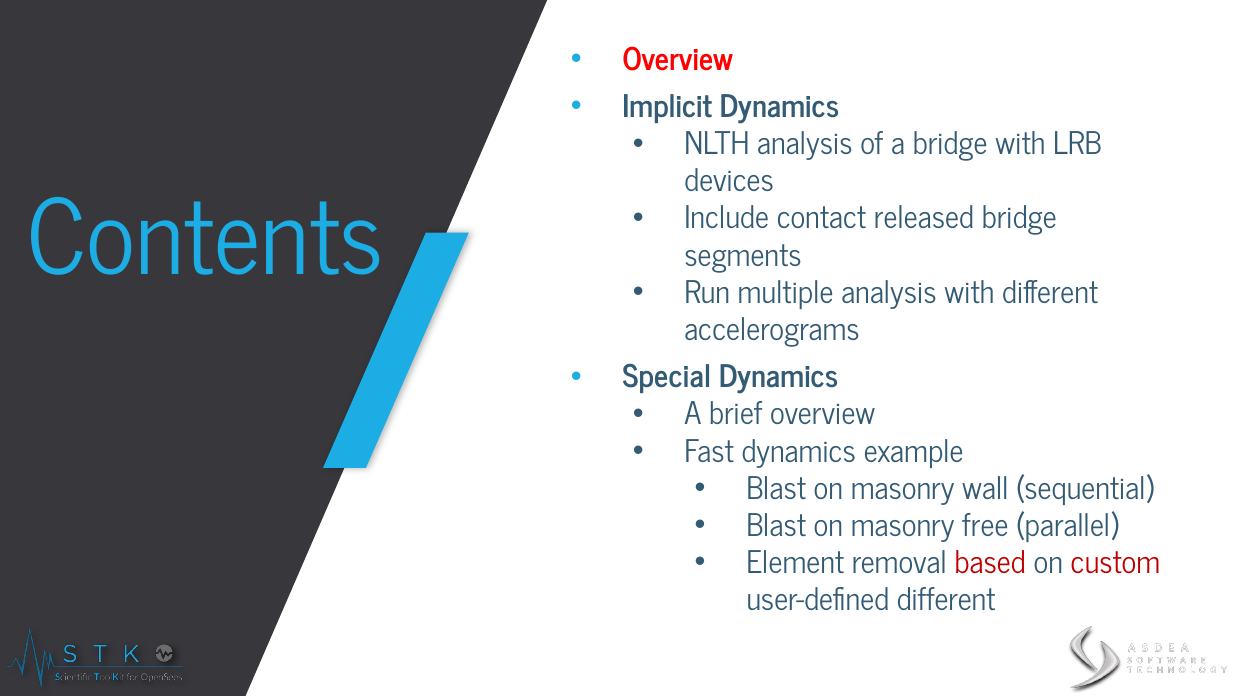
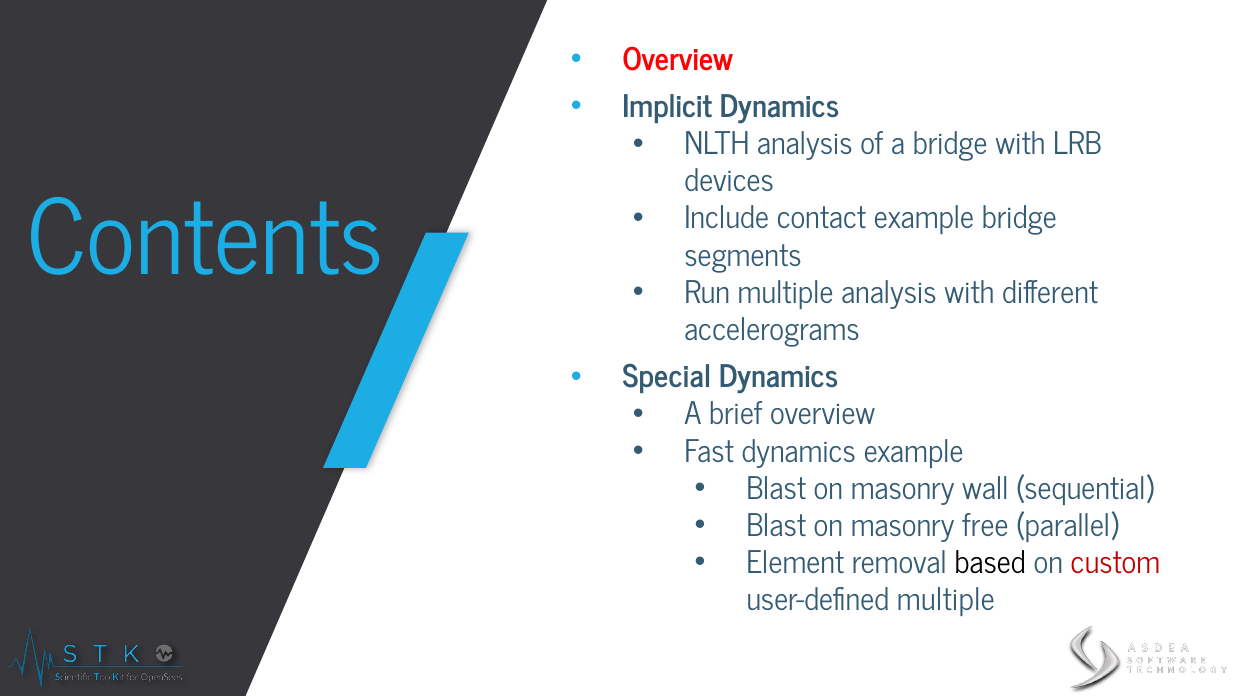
contact released: released -> example
based colour: red -> black
user-defined different: different -> multiple
